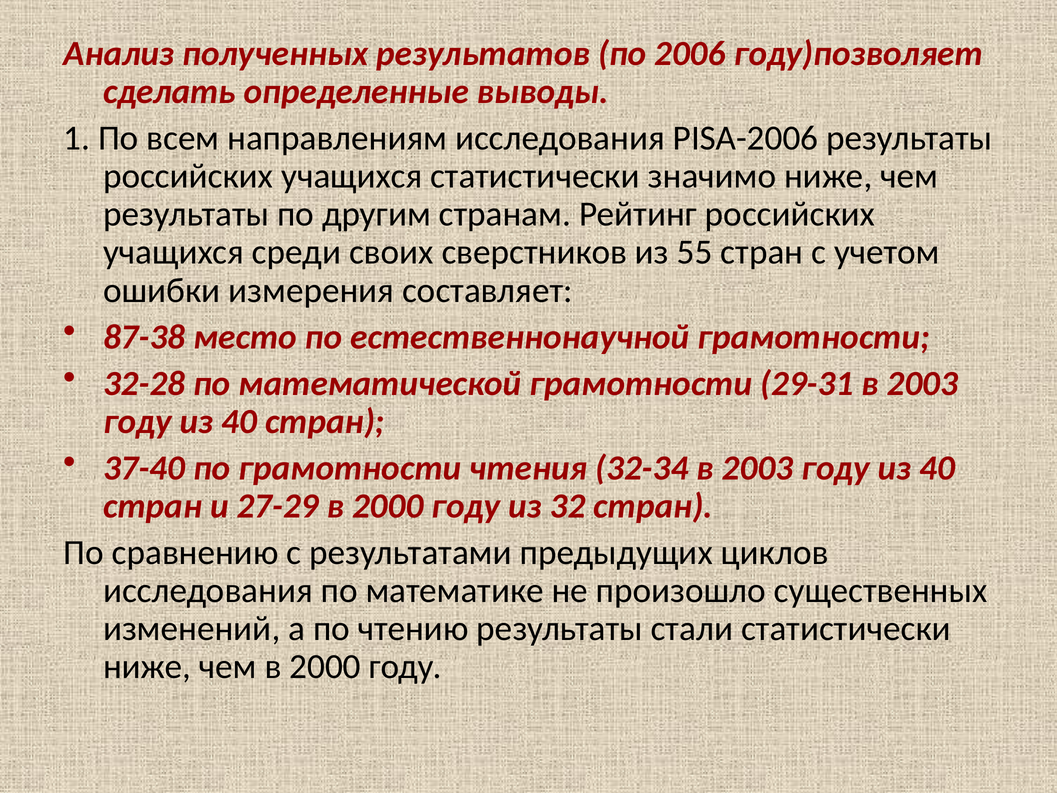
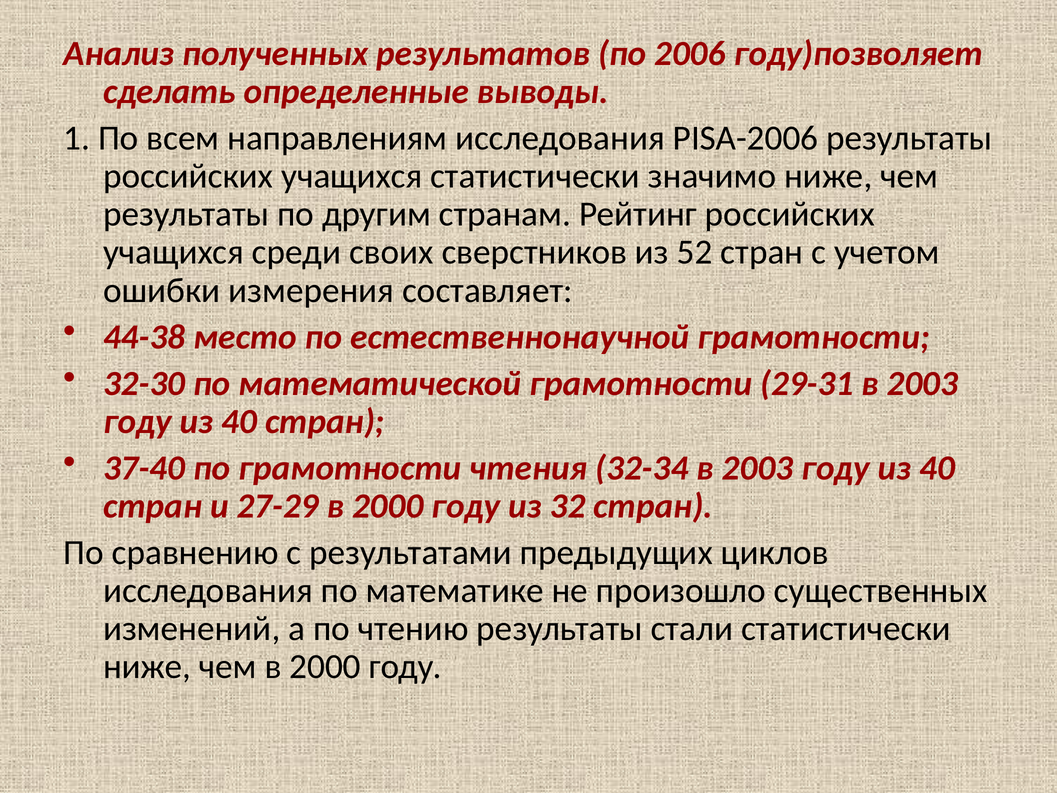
55: 55 -> 52
87-38: 87-38 -> 44-38
32-28: 32-28 -> 32-30
